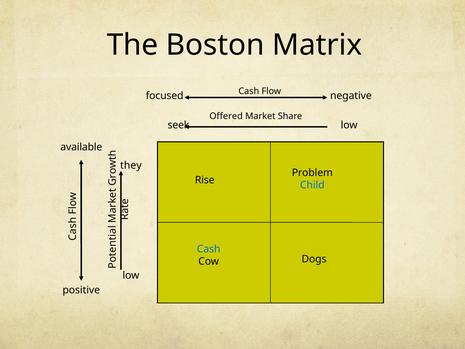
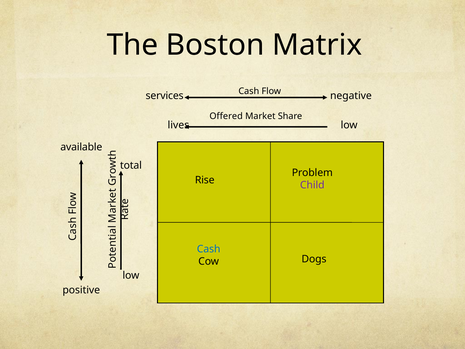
focused: focused -> services
seek: seek -> lives
they: they -> total
Child colour: blue -> purple
